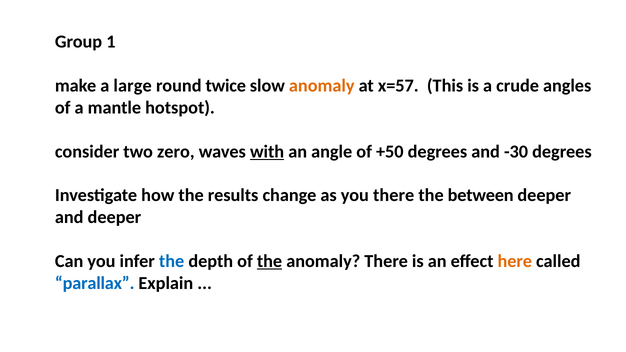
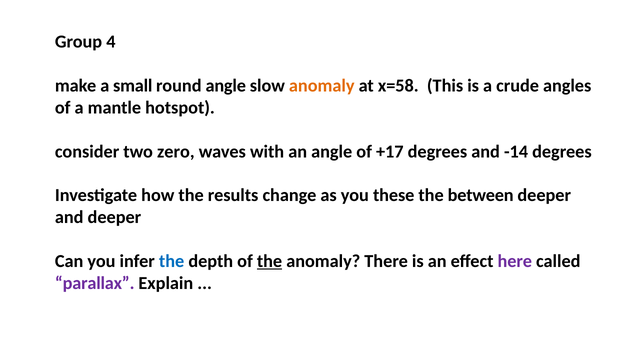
1: 1 -> 4
large: large -> small
round twice: twice -> angle
x=57: x=57 -> x=58
with underline: present -> none
+50: +50 -> +17
-30: -30 -> -14
you there: there -> these
here colour: orange -> purple
parallax colour: blue -> purple
